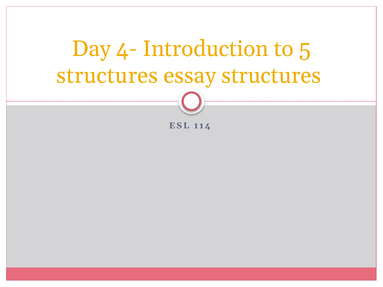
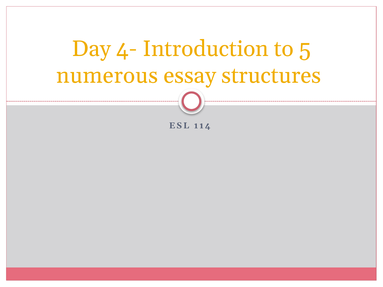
structures at (107, 76): structures -> numerous
